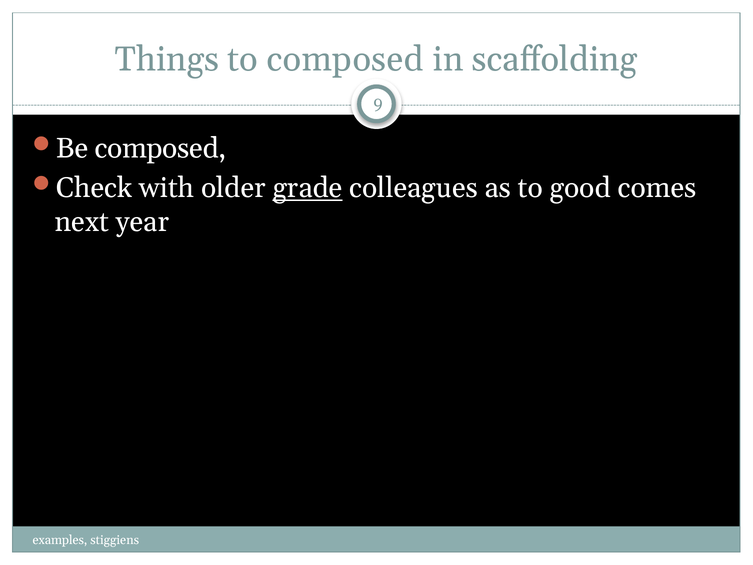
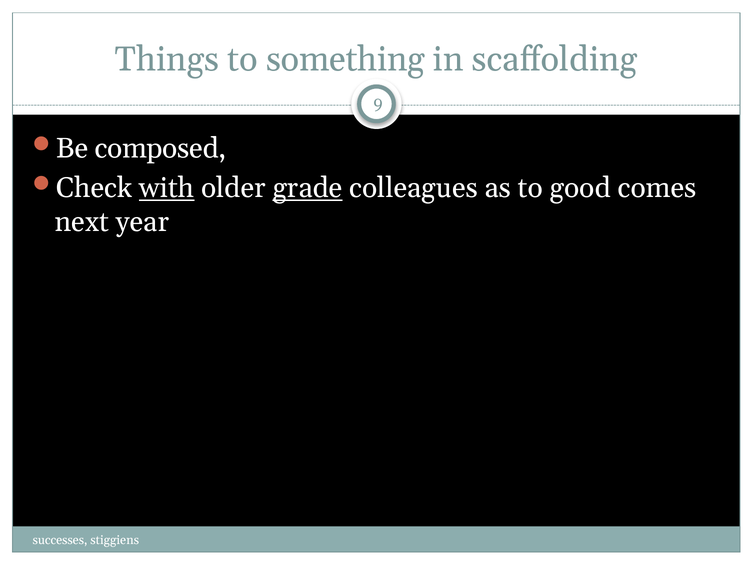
to composed: composed -> something
with underline: none -> present
examples: examples -> successes
